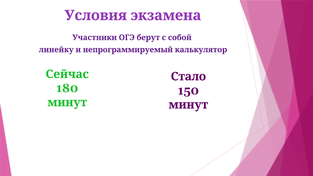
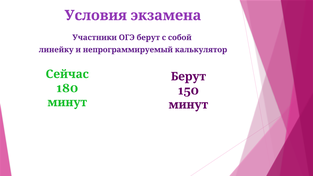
Стало at (188, 77): Стало -> Берут
